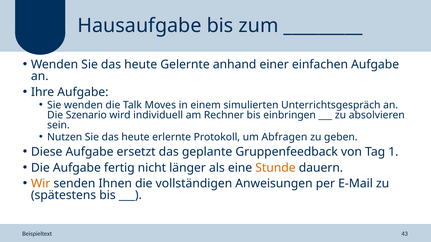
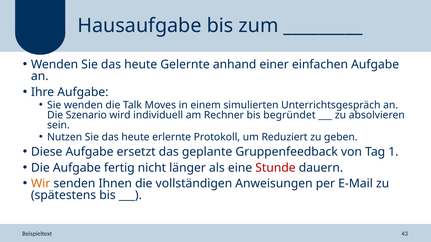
einbringen: einbringen -> begründet
Abfragen: Abfragen -> Reduziert
Stunde colour: orange -> red
